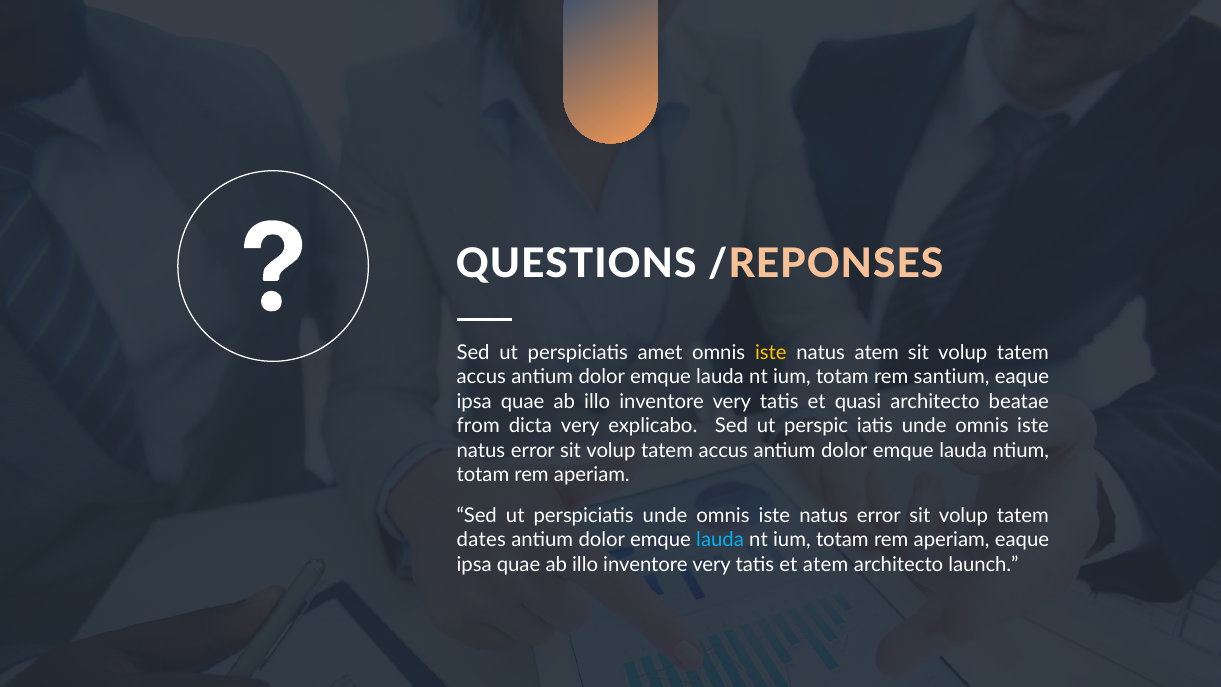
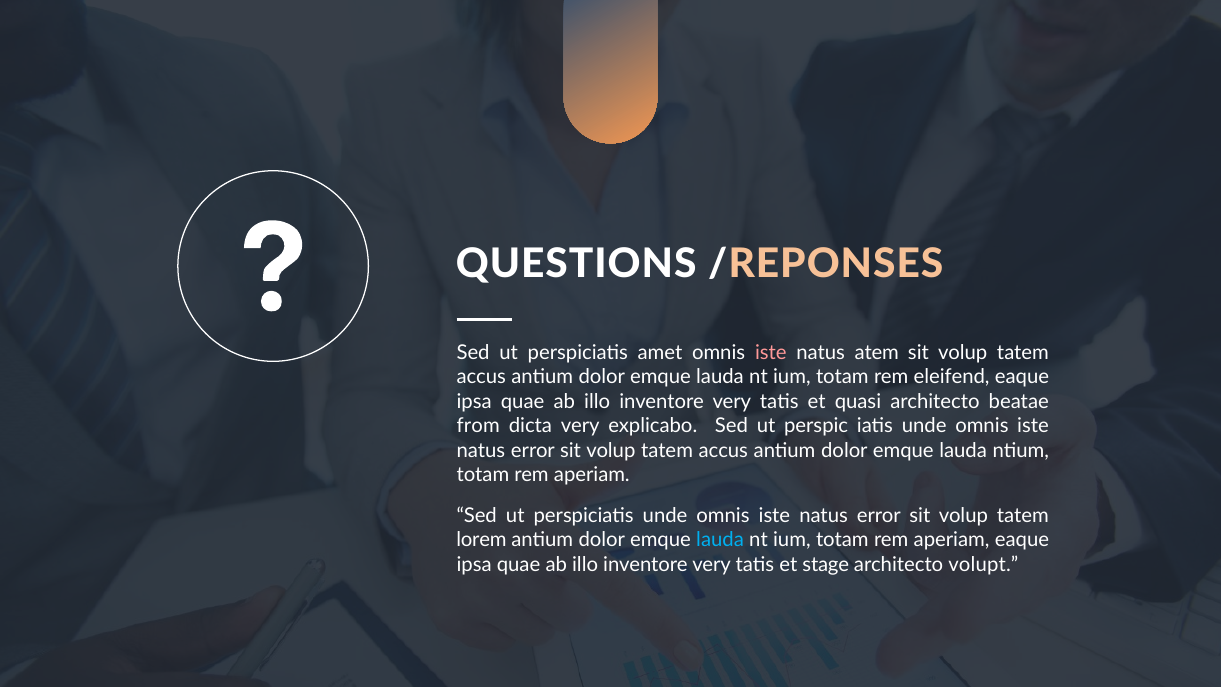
iste at (771, 353) colour: yellow -> pink
santium: santium -> eleifend
dates: dates -> lorem
et atem: atem -> stage
launch: launch -> volupt
